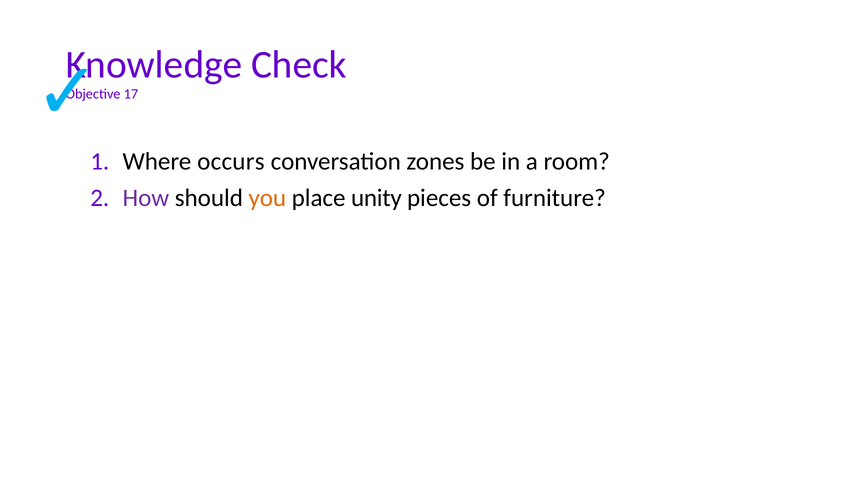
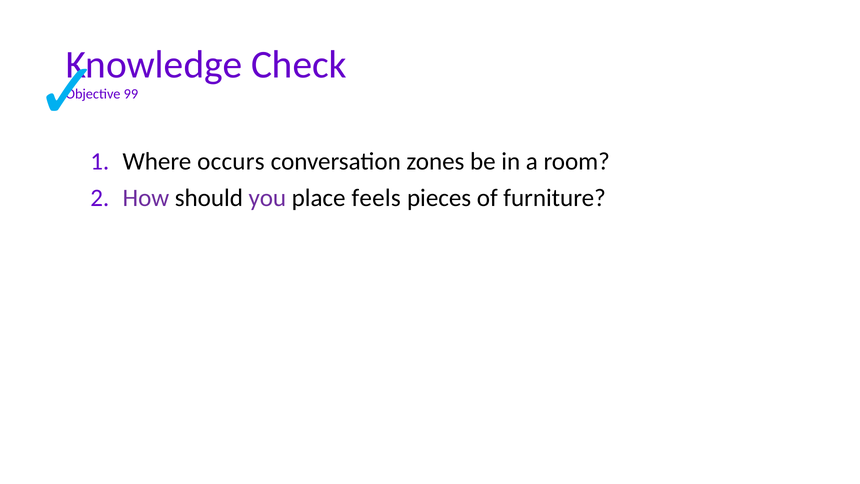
17: 17 -> 99
you colour: orange -> purple
unity: unity -> feels
